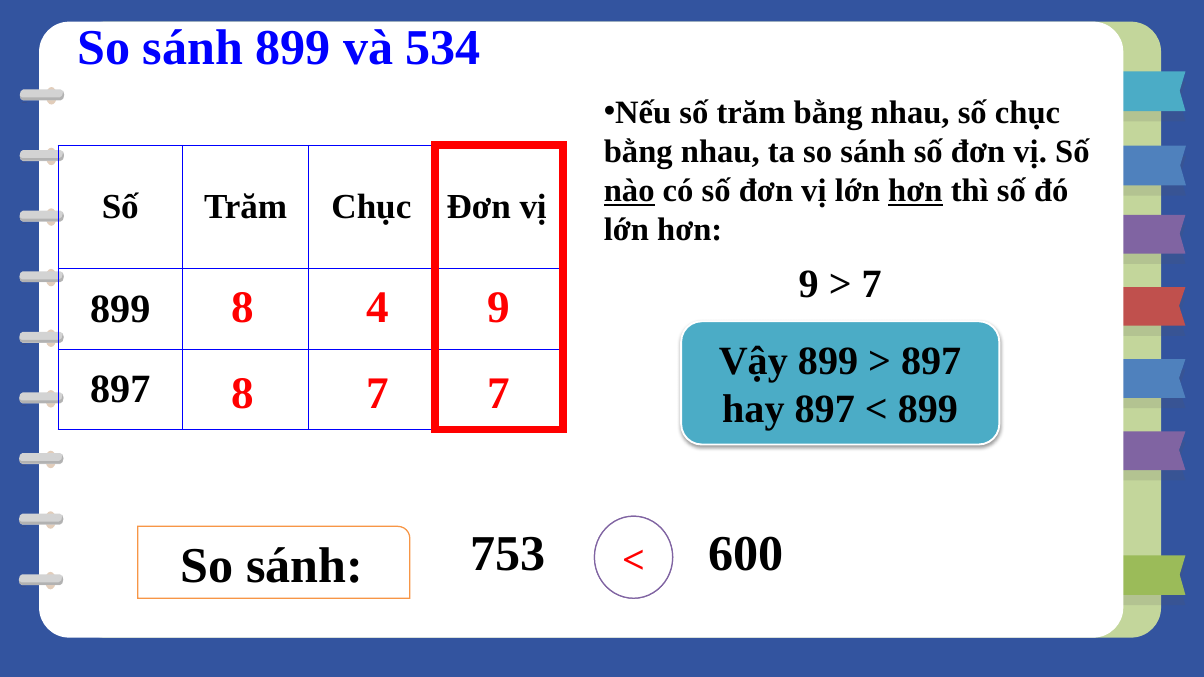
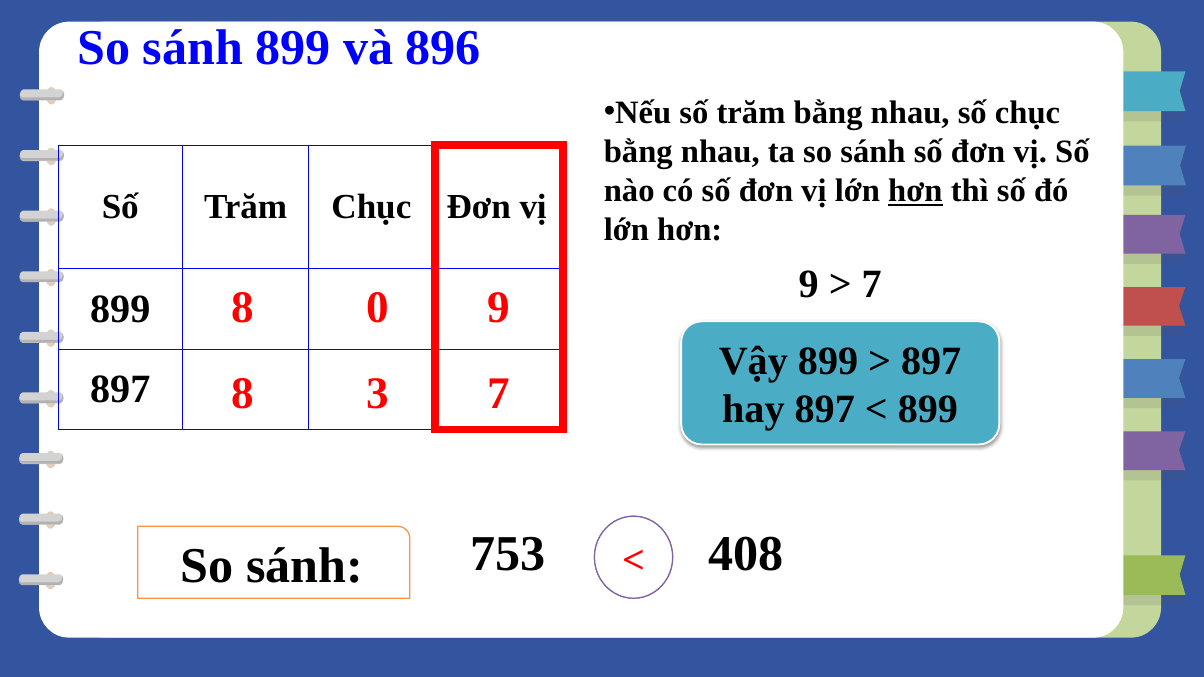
534: 534 -> 896
nào underline: present -> none
4: 4 -> 0
8 7: 7 -> 3
600: 600 -> 408
